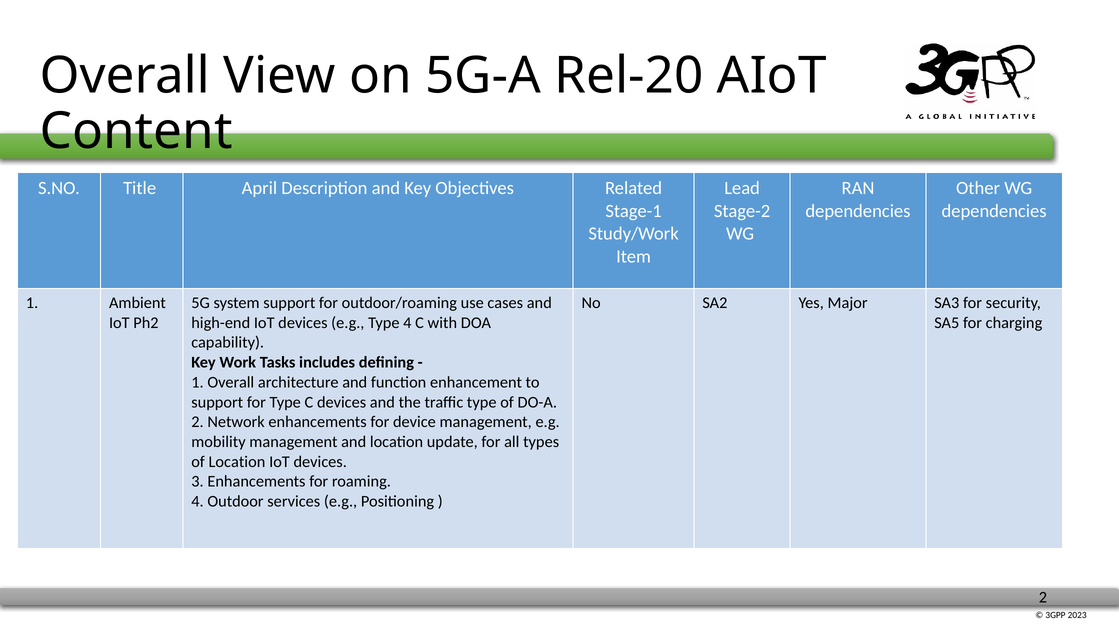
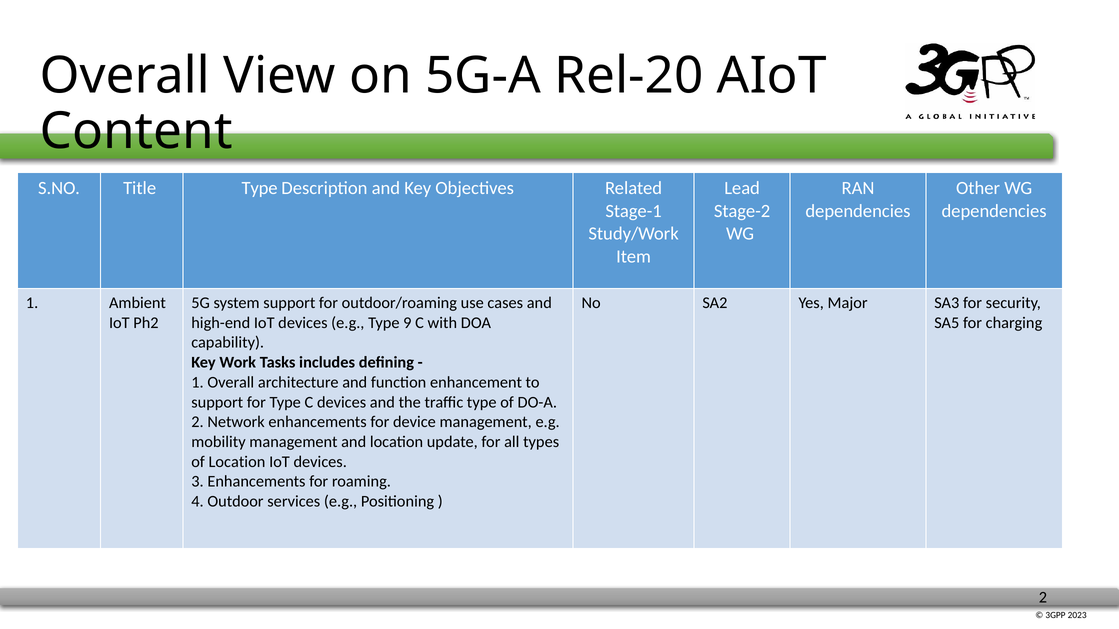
Title April: April -> Type
Type 4: 4 -> 9
